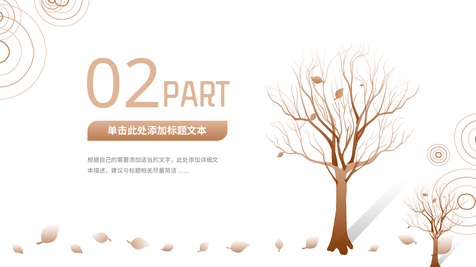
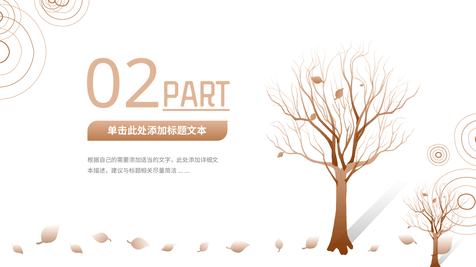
PART underline: none -> present
